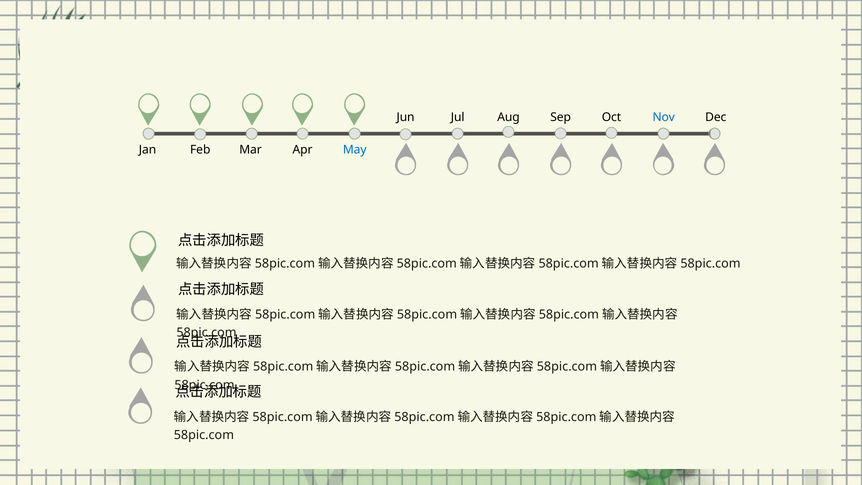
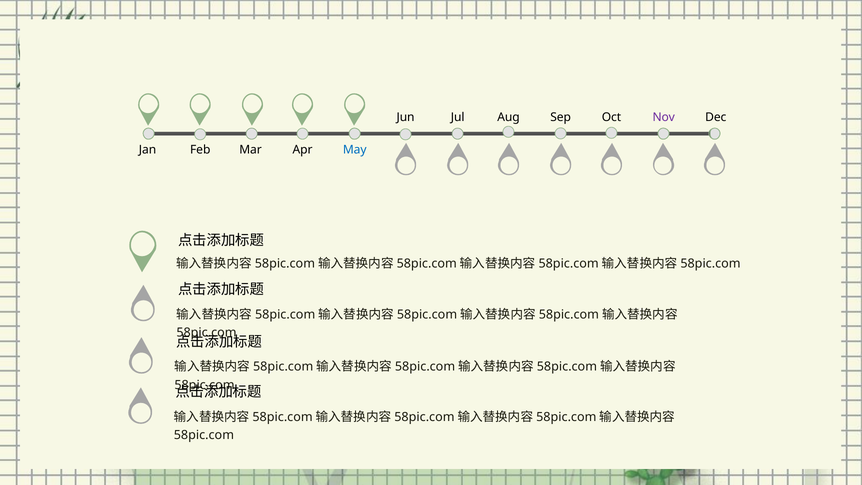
Nov colour: blue -> purple
